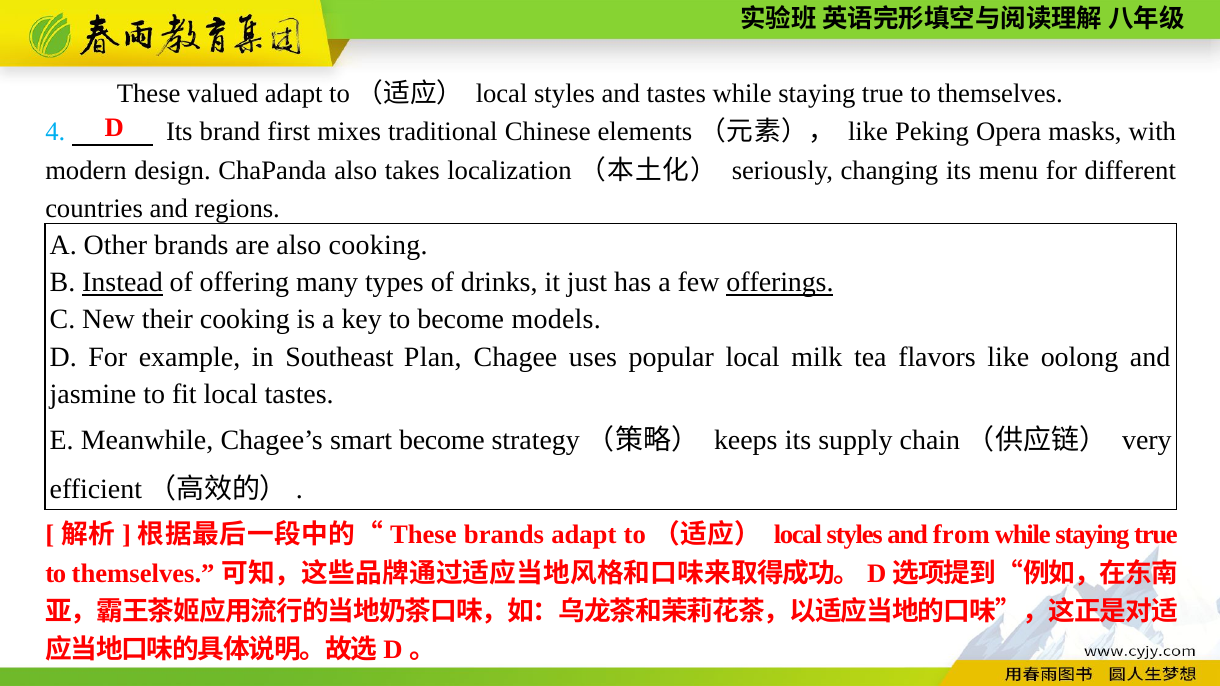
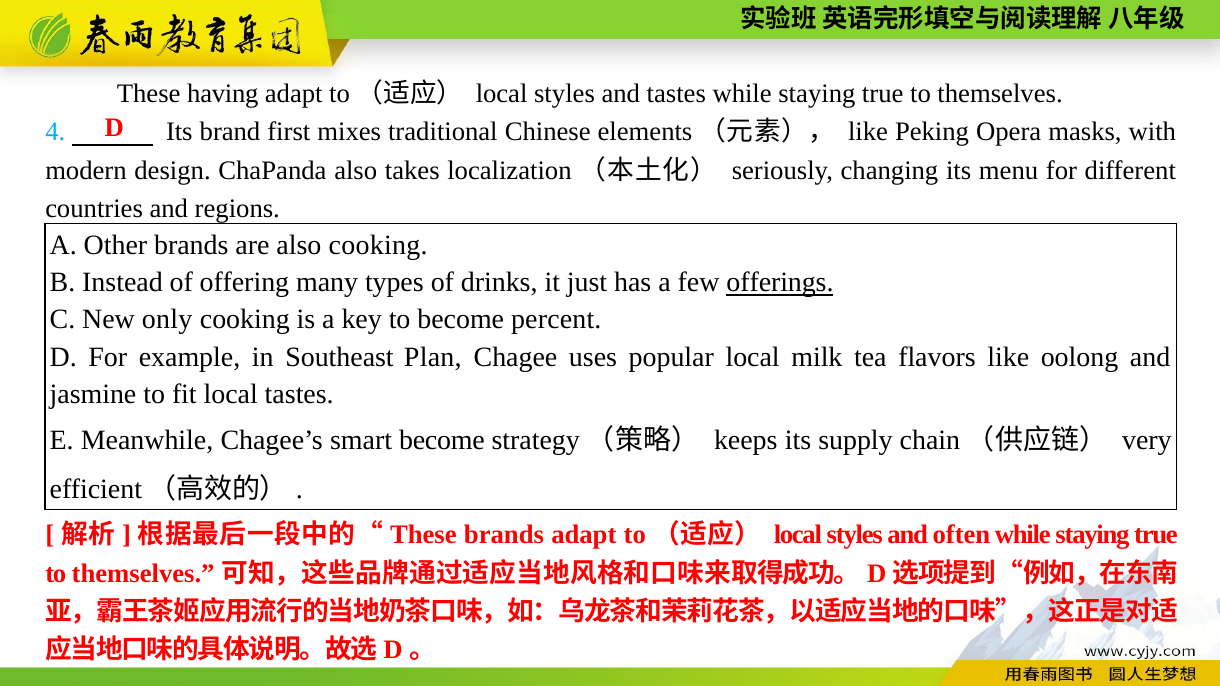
valued: valued -> having
Instead underline: present -> none
their: their -> only
models: models -> percent
from: from -> often
